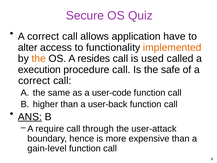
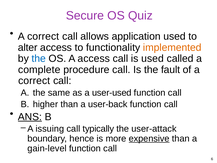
application have: have -> used
the at (39, 58) colour: orange -> blue
A resides: resides -> access
execution: execution -> complete
safe: safe -> fault
user-code: user-code -> user-used
require: require -> issuing
through: through -> typically
expensive underline: none -> present
